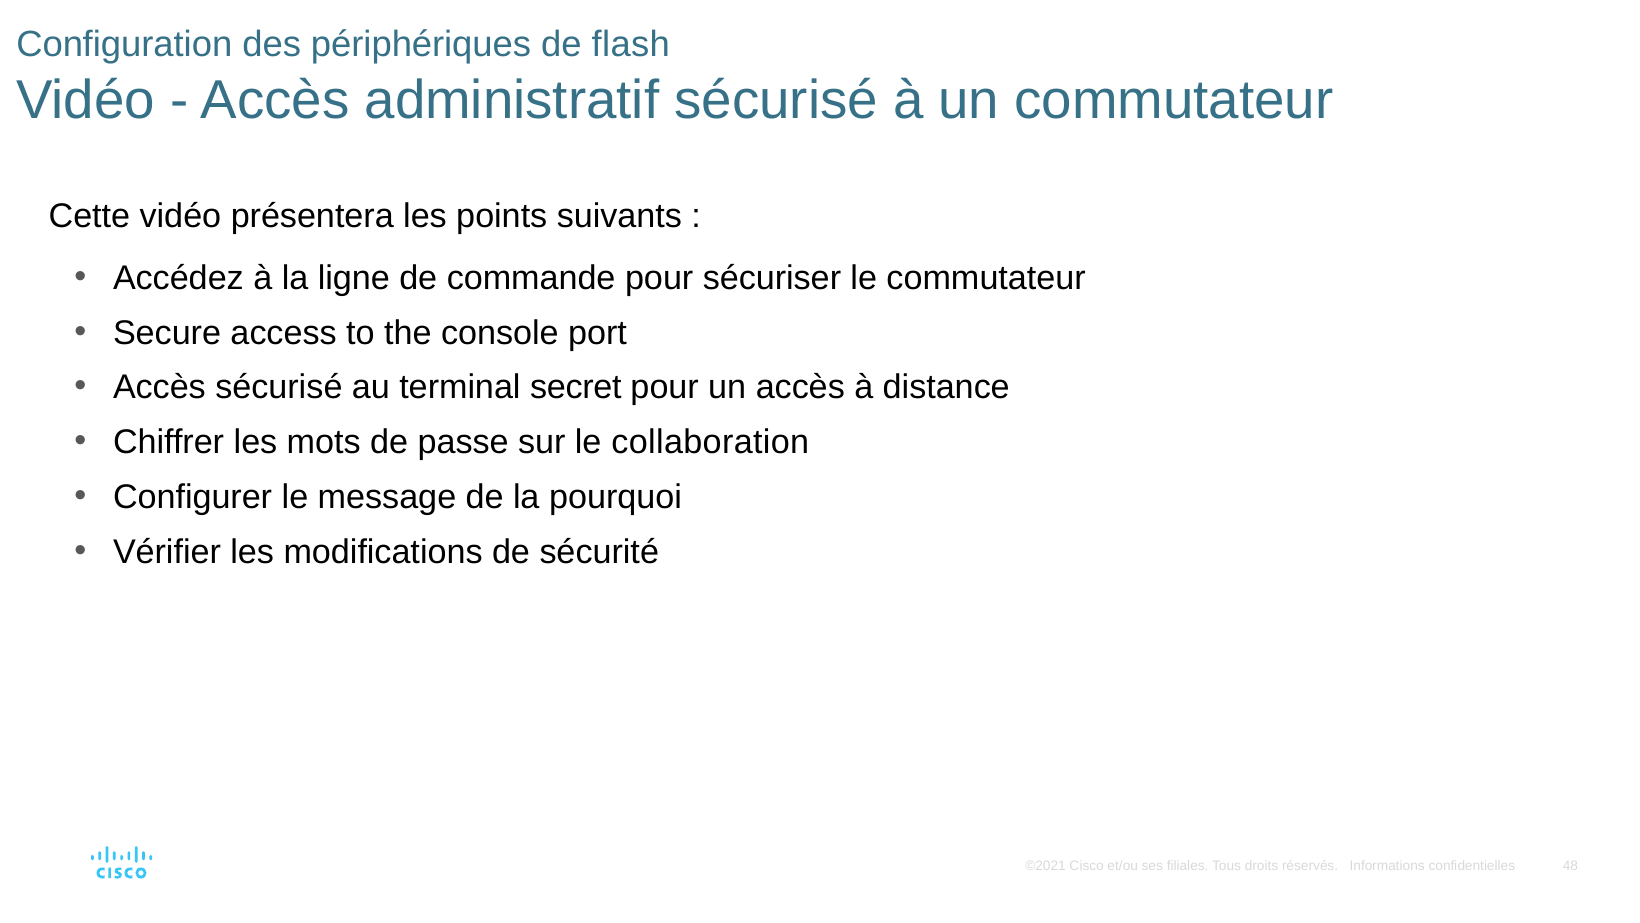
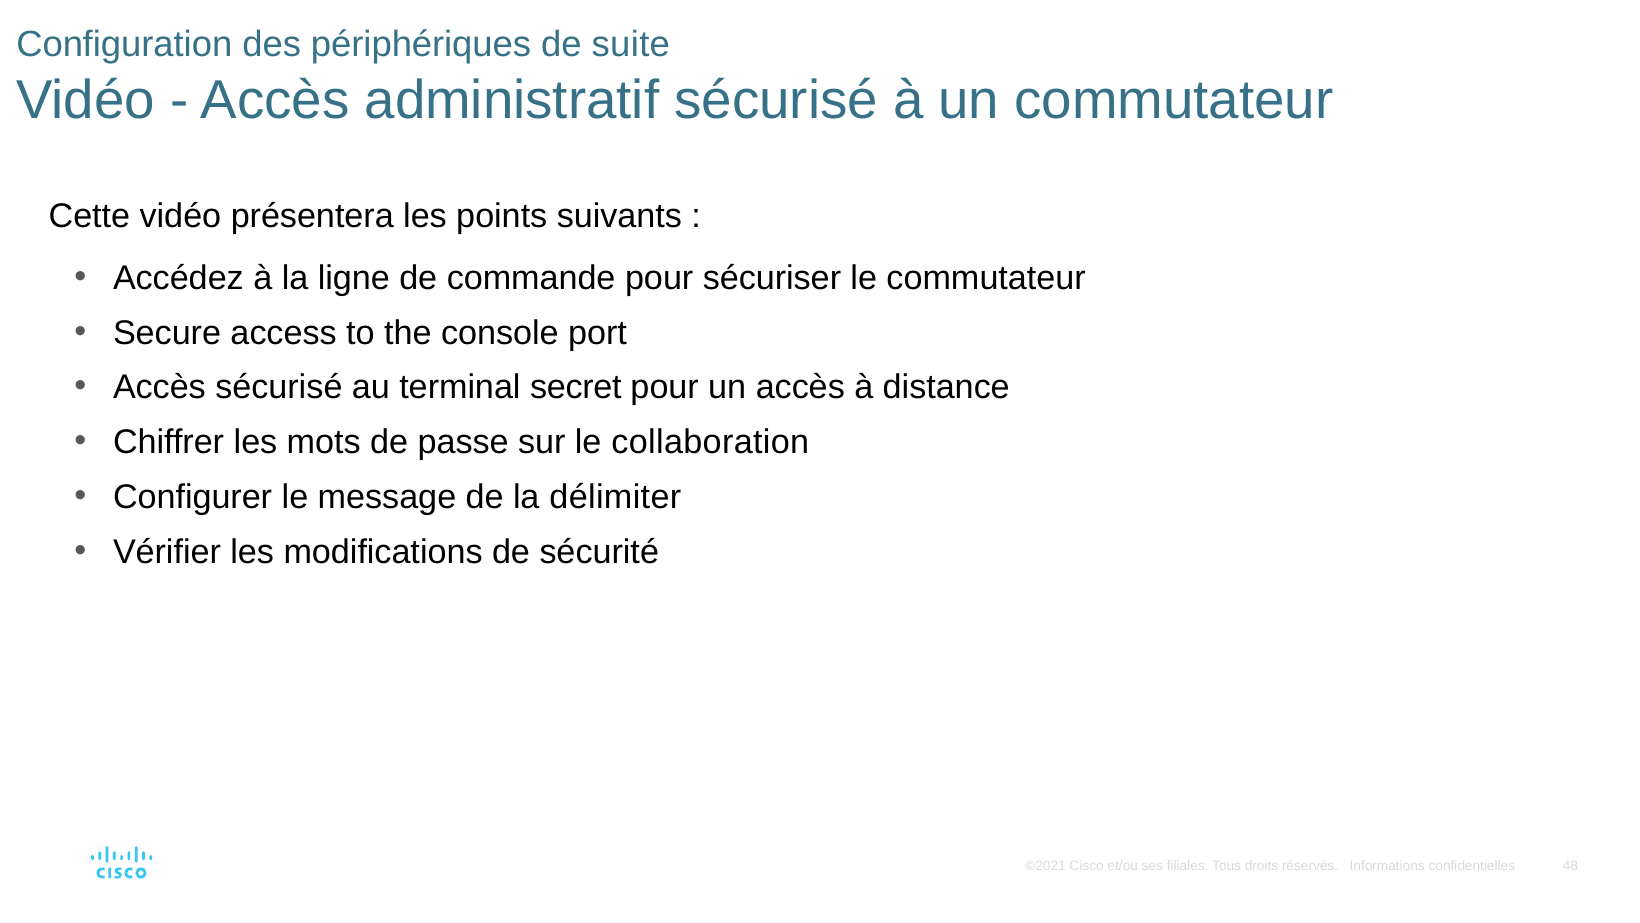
flash: flash -> suite
pourquoi: pourquoi -> délimiter
